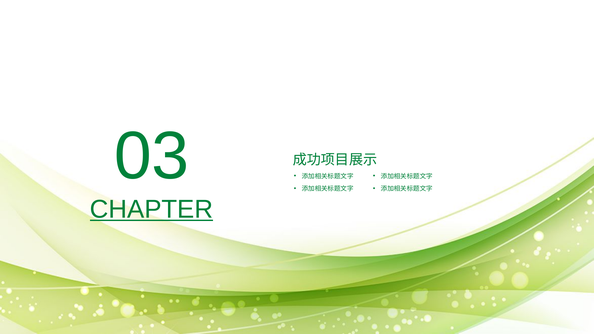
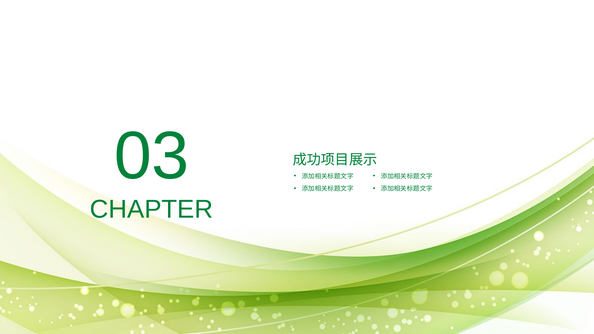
CHAPTER underline: present -> none
